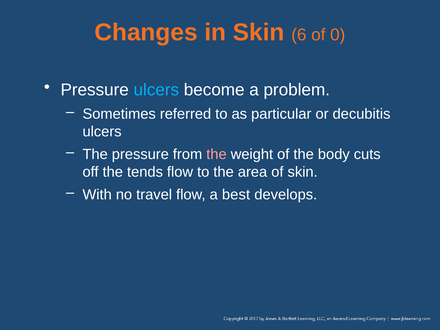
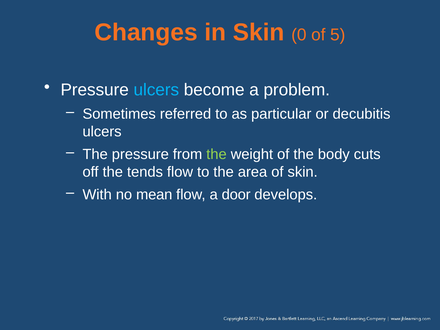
6: 6 -> 0
0: 0 -> 5
the at (216, 154) colour: pink -> light green
travel: travel -> mean
best: best -> door
